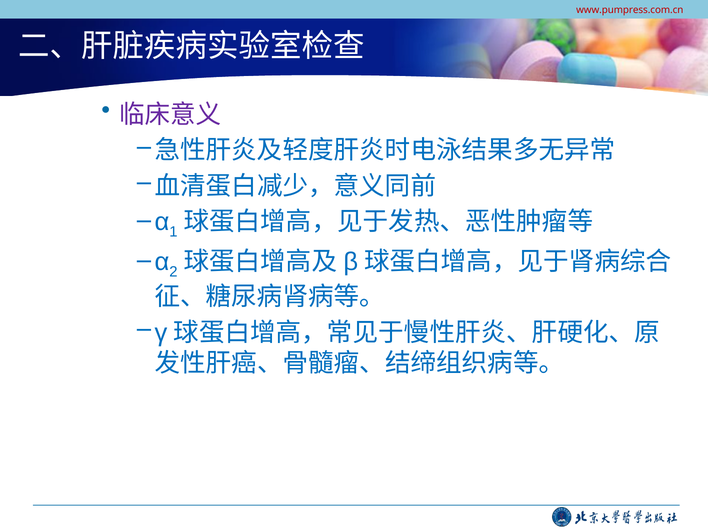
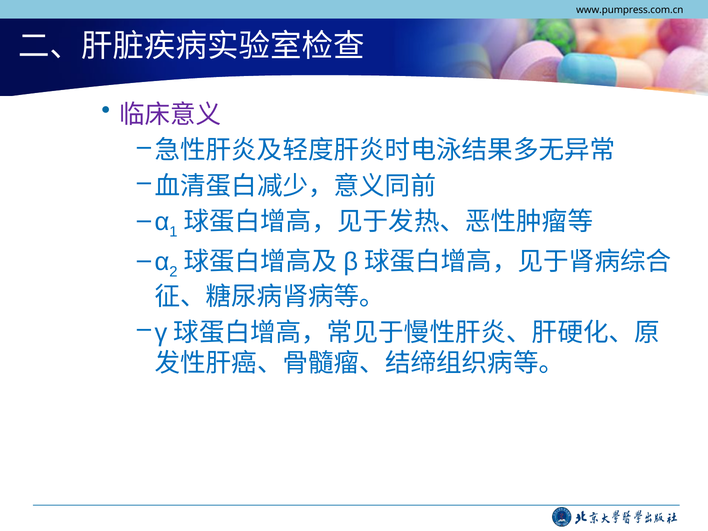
www.pumpress.com.cn colour: red -> black
